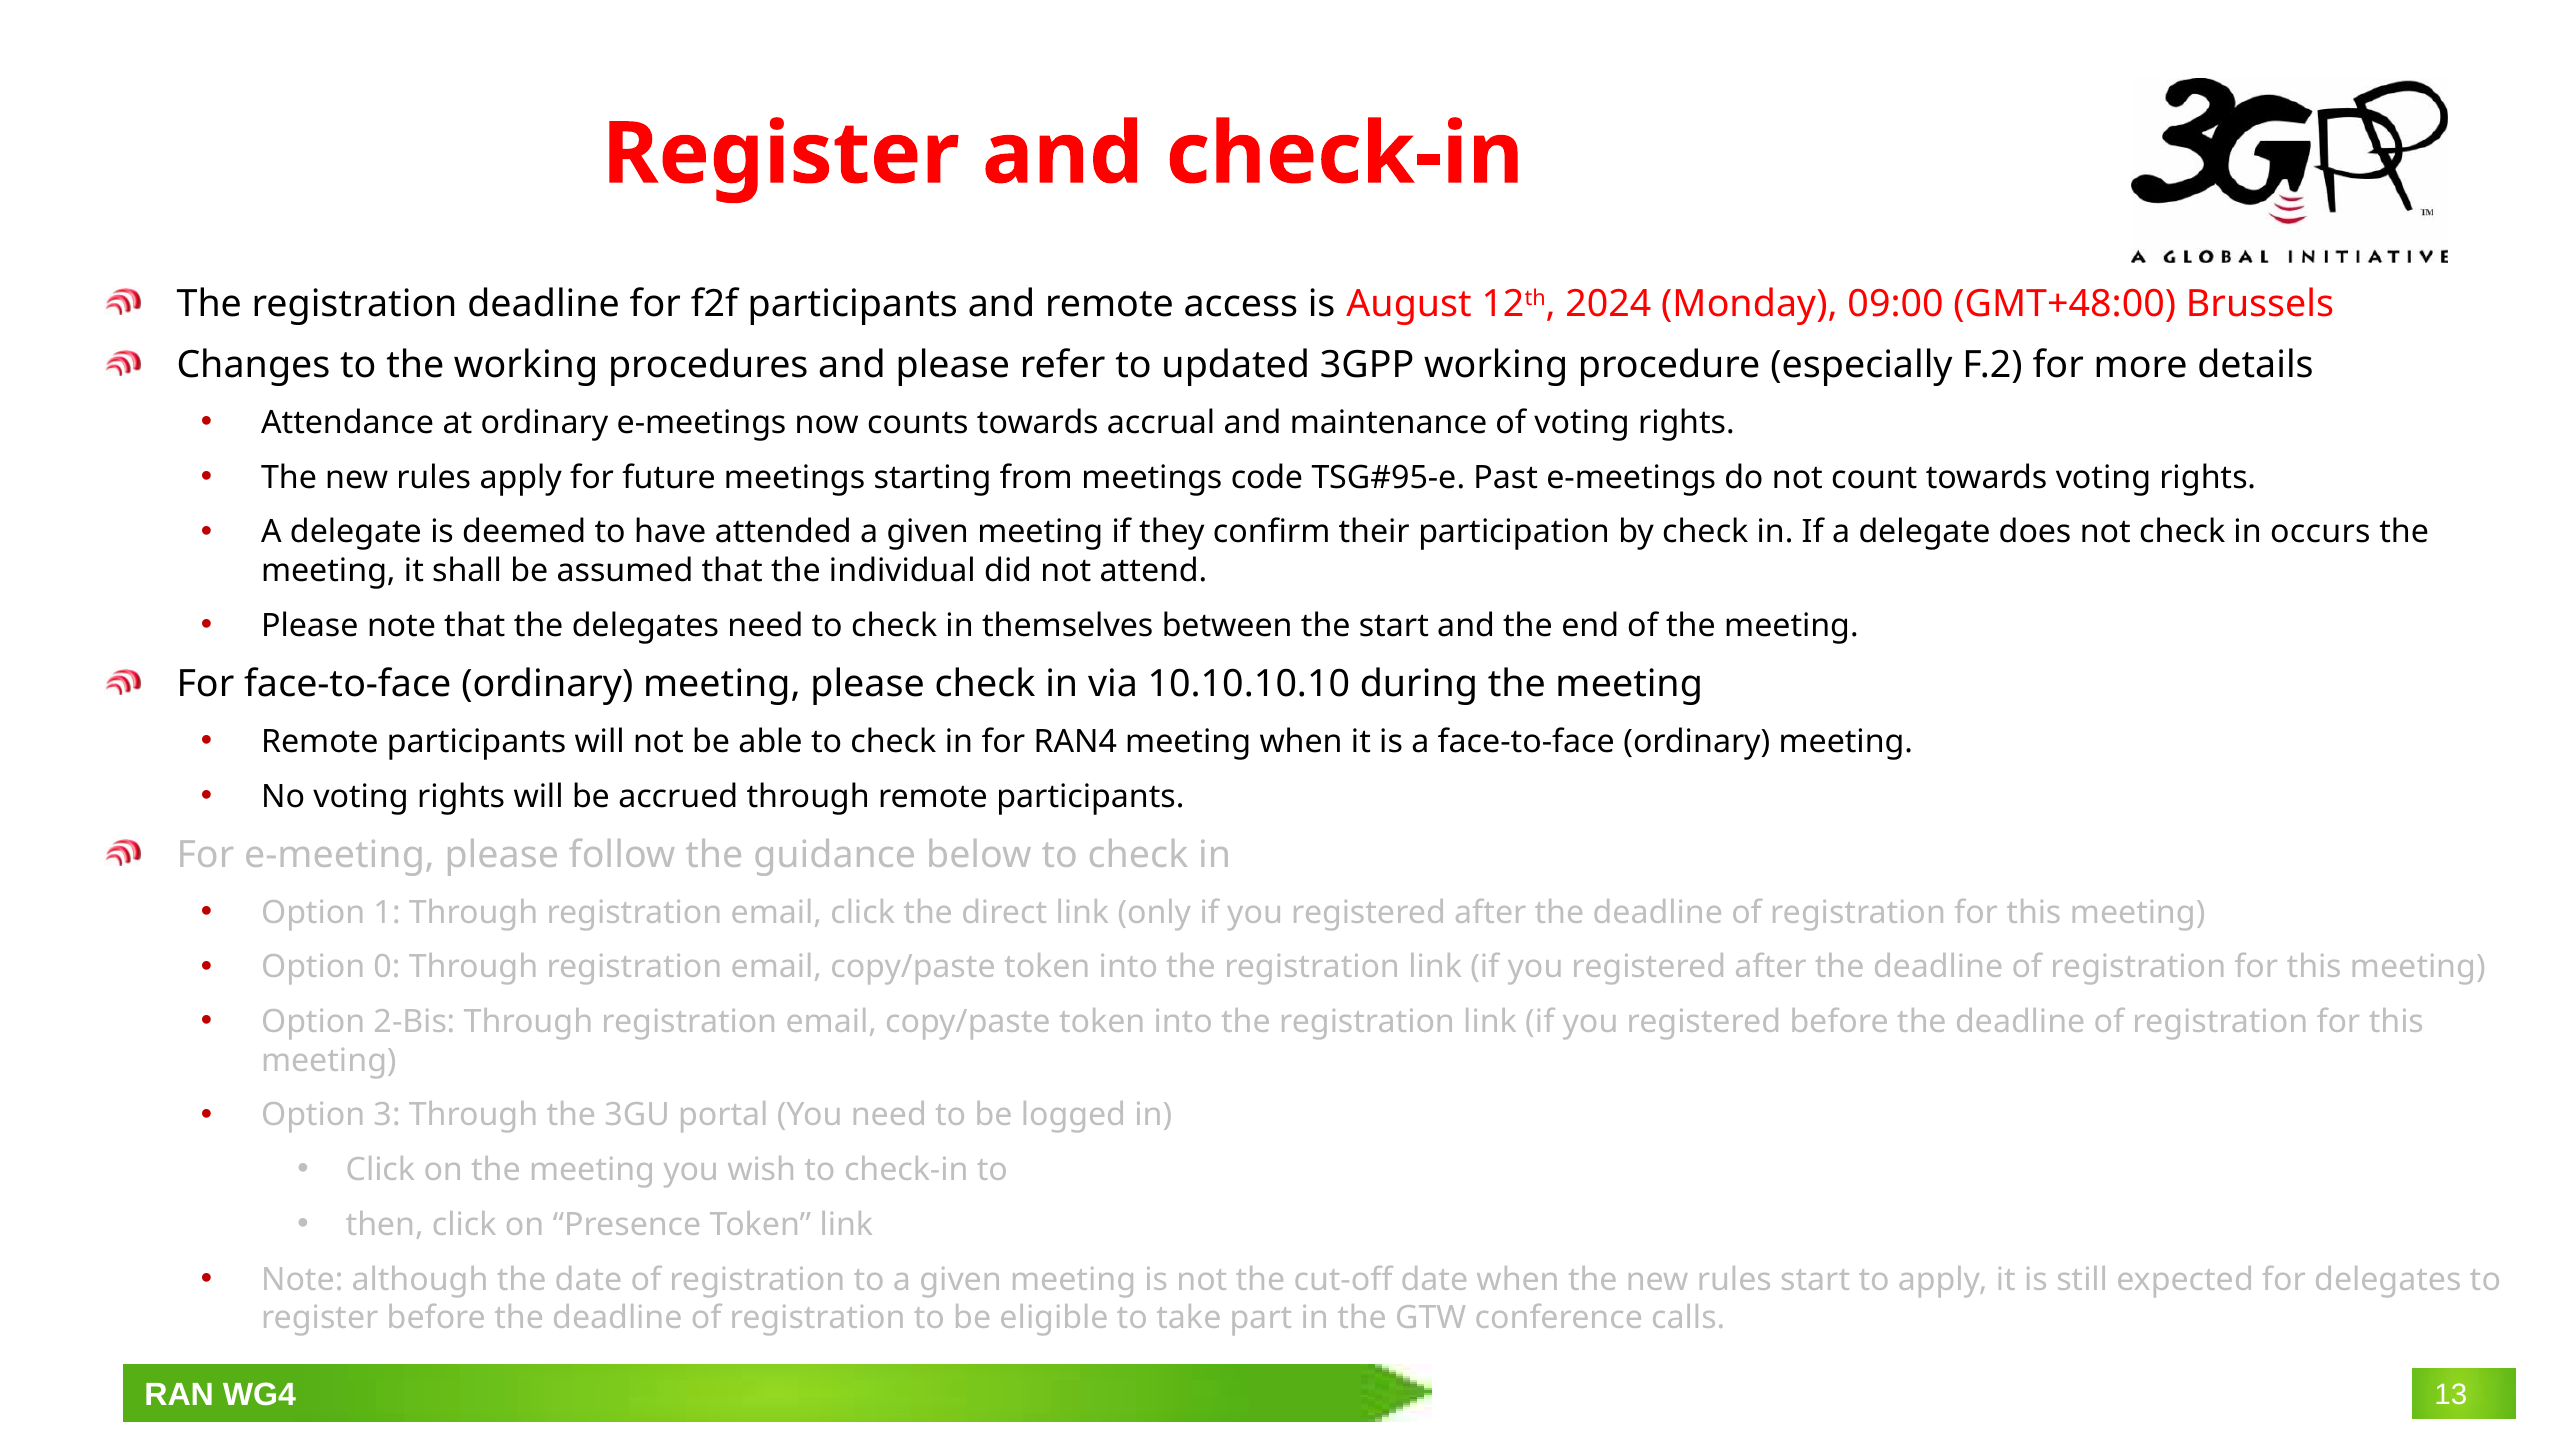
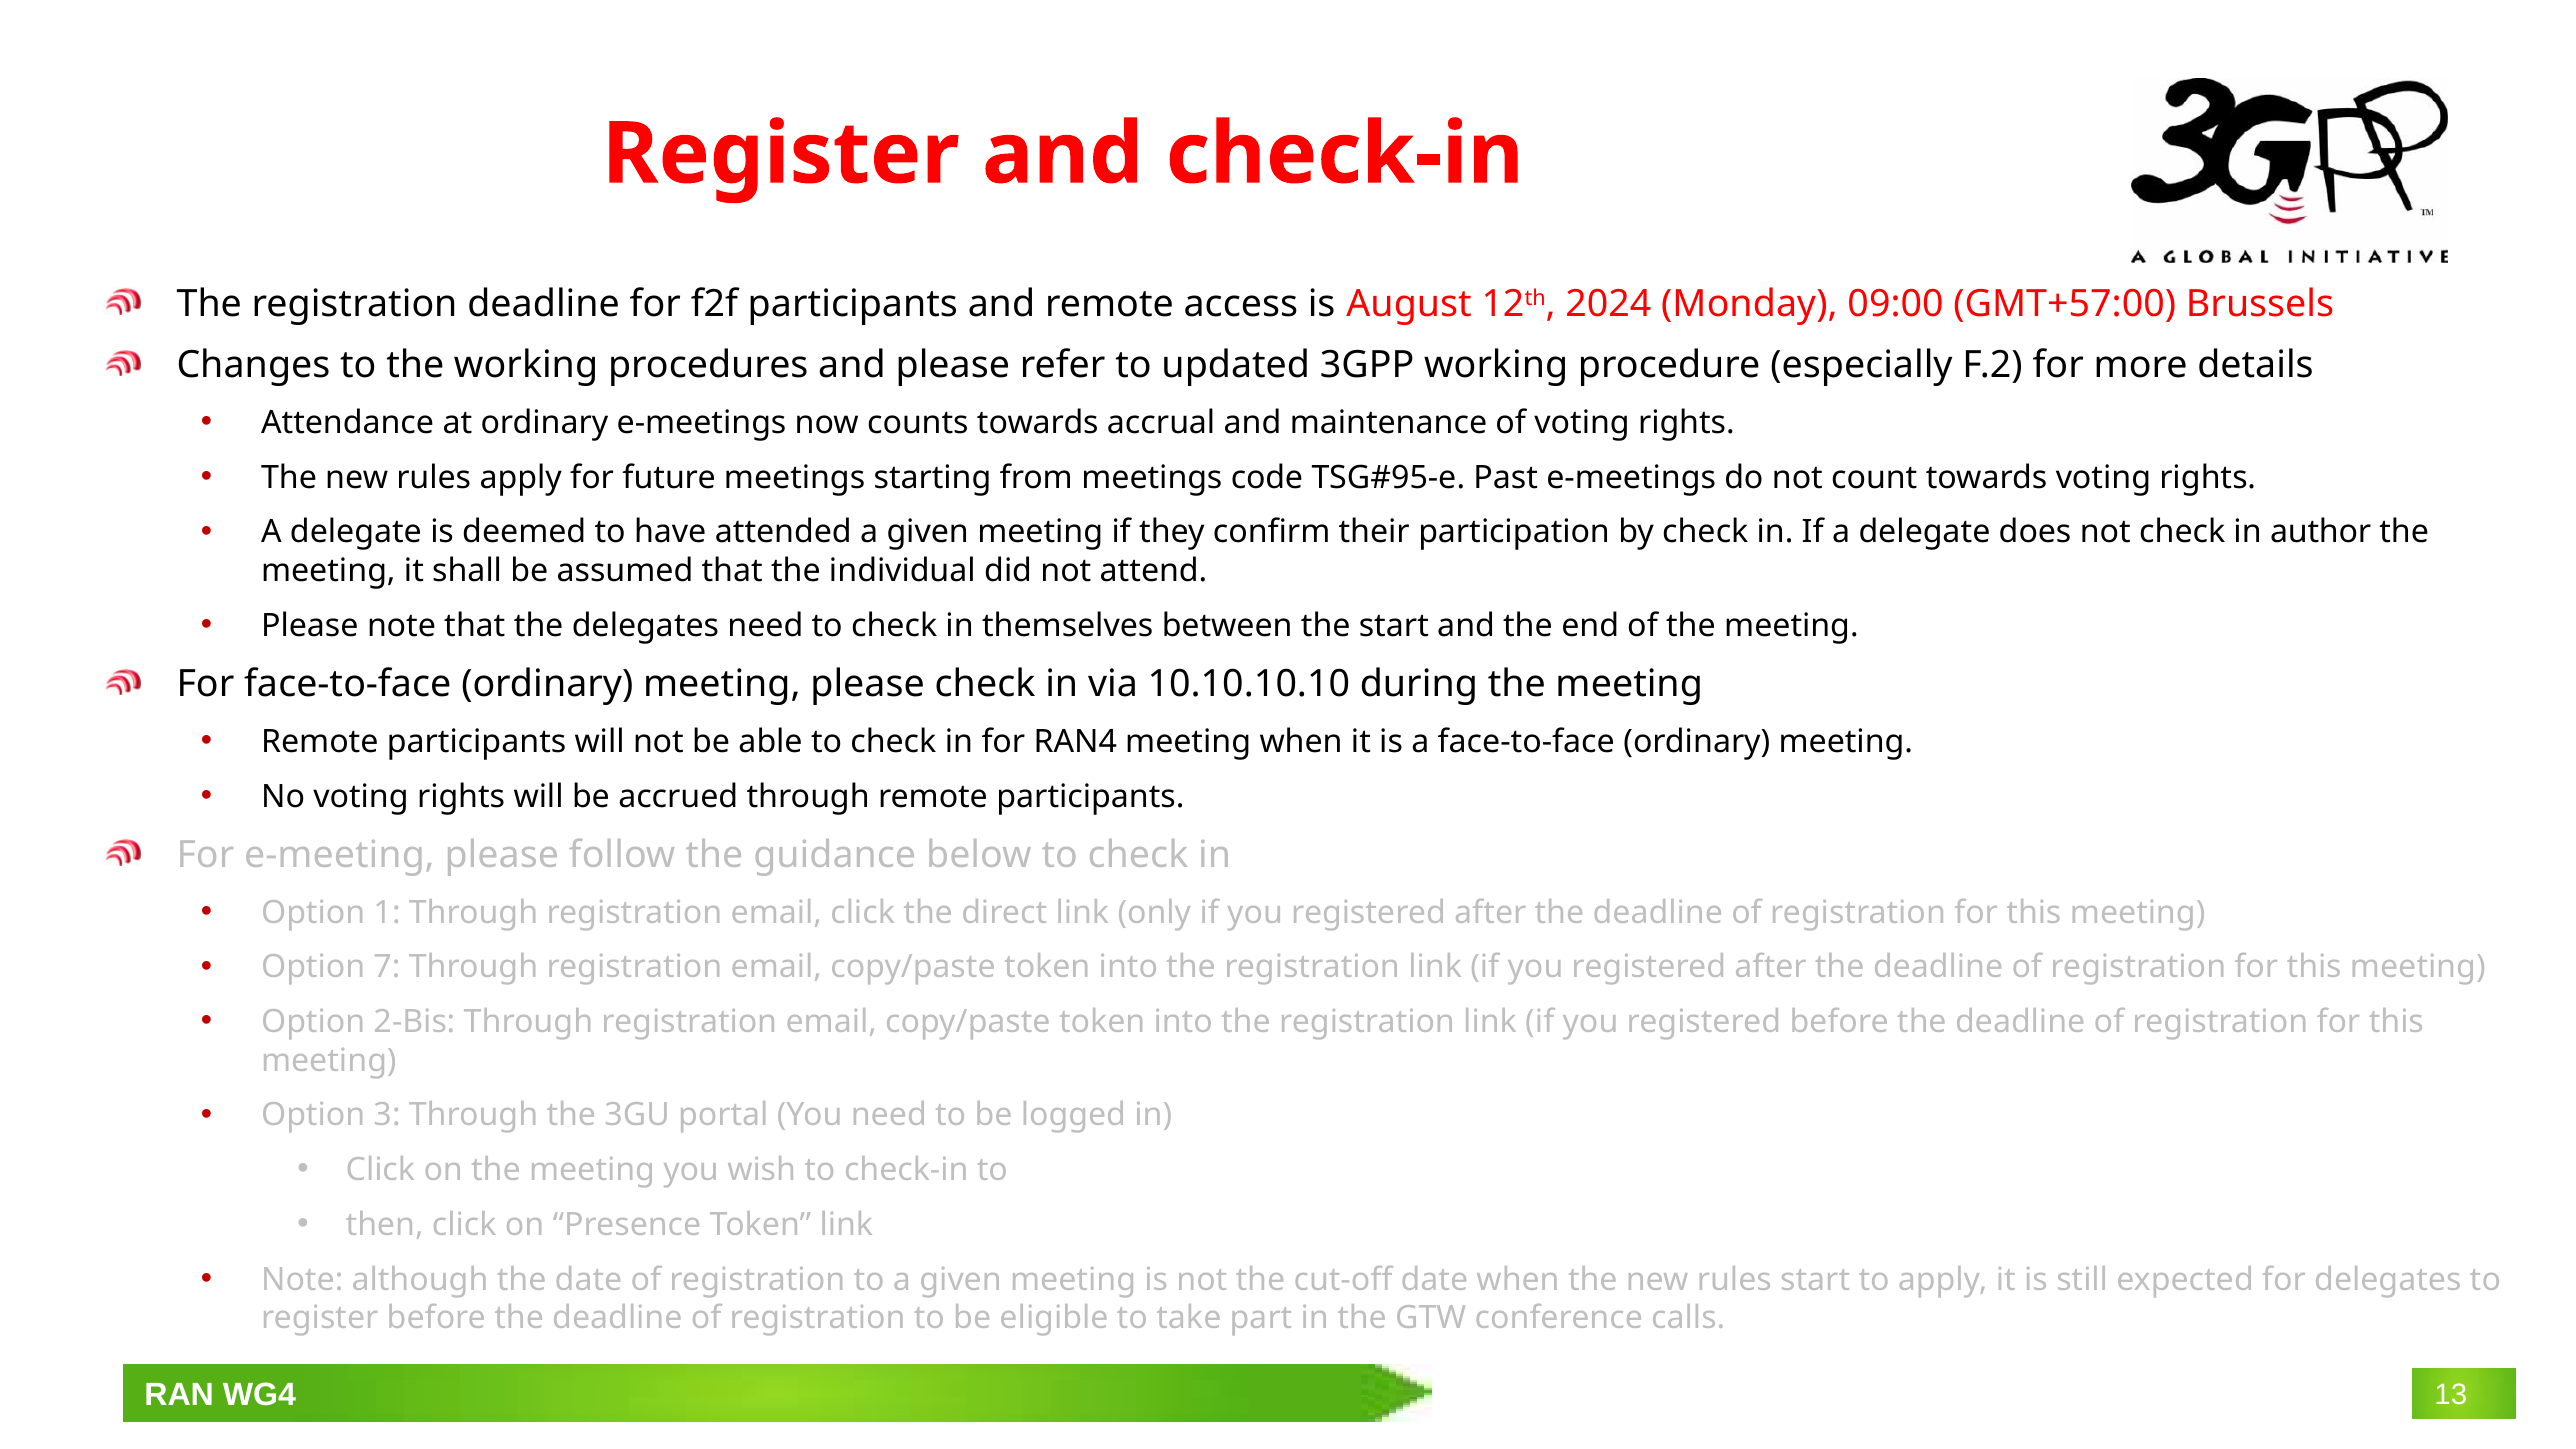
GMT+48:00: GMT+48:00 -> GMT+57:00
occurs: occurs -> author
0: 0 -> 7
